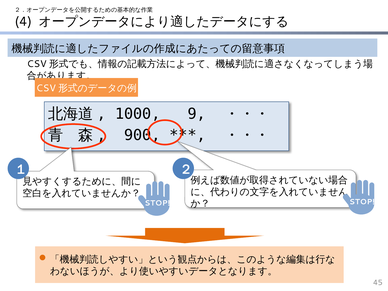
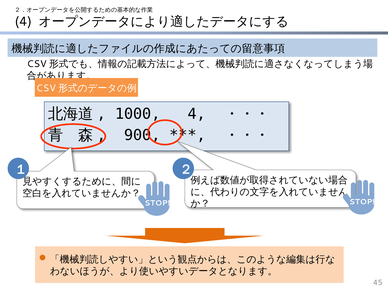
1000 9: 9 -> 4
